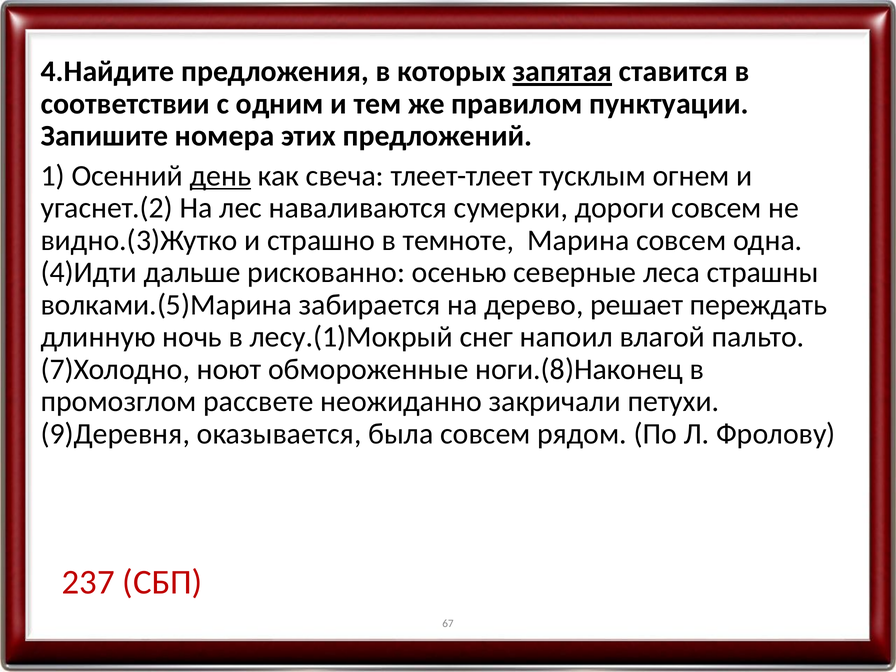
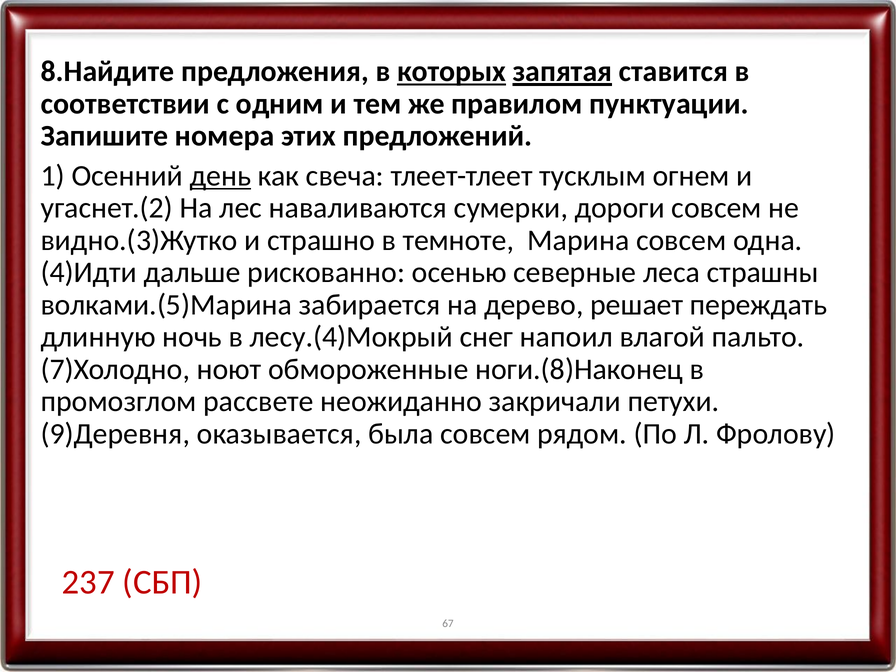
4.Найдите: 4.Найдите -> 8.Найдите
которых underline: none -> present
лесу.(1)Мокрый: лесу.(1)Мокрый -> лесу.(4)Мокрый
